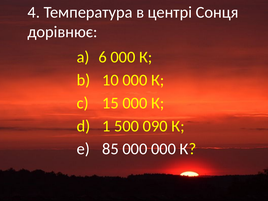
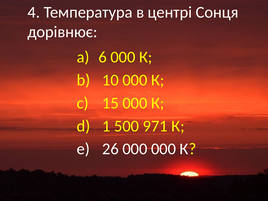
090: 090 -> 971
85: 85 -> 26
